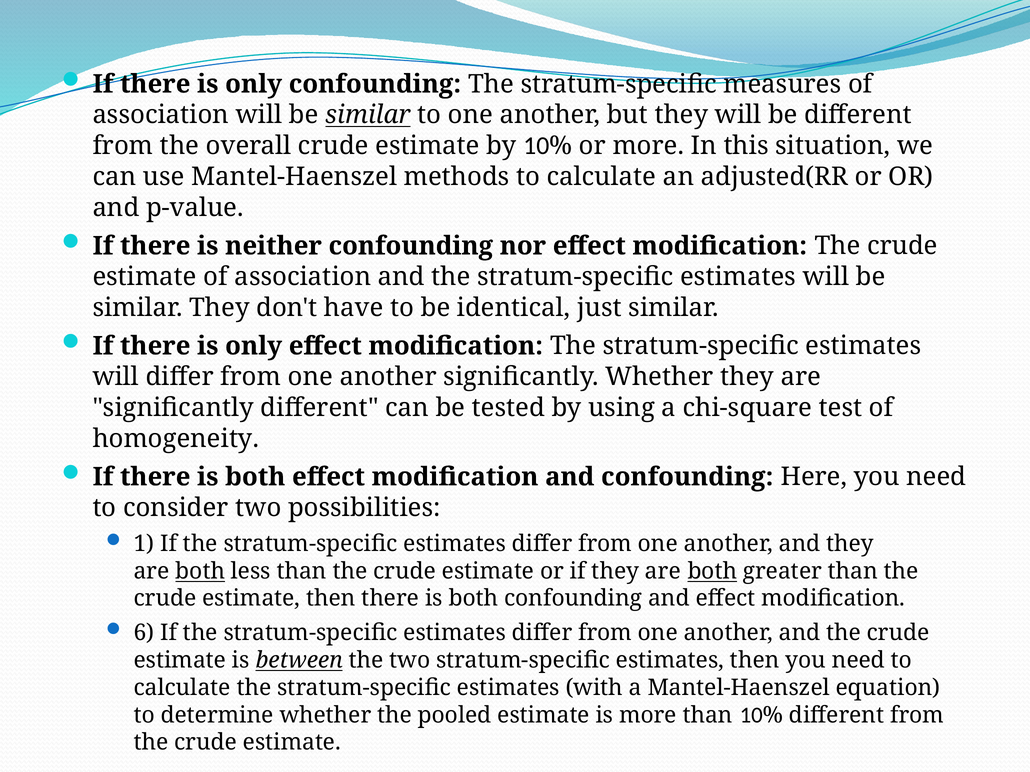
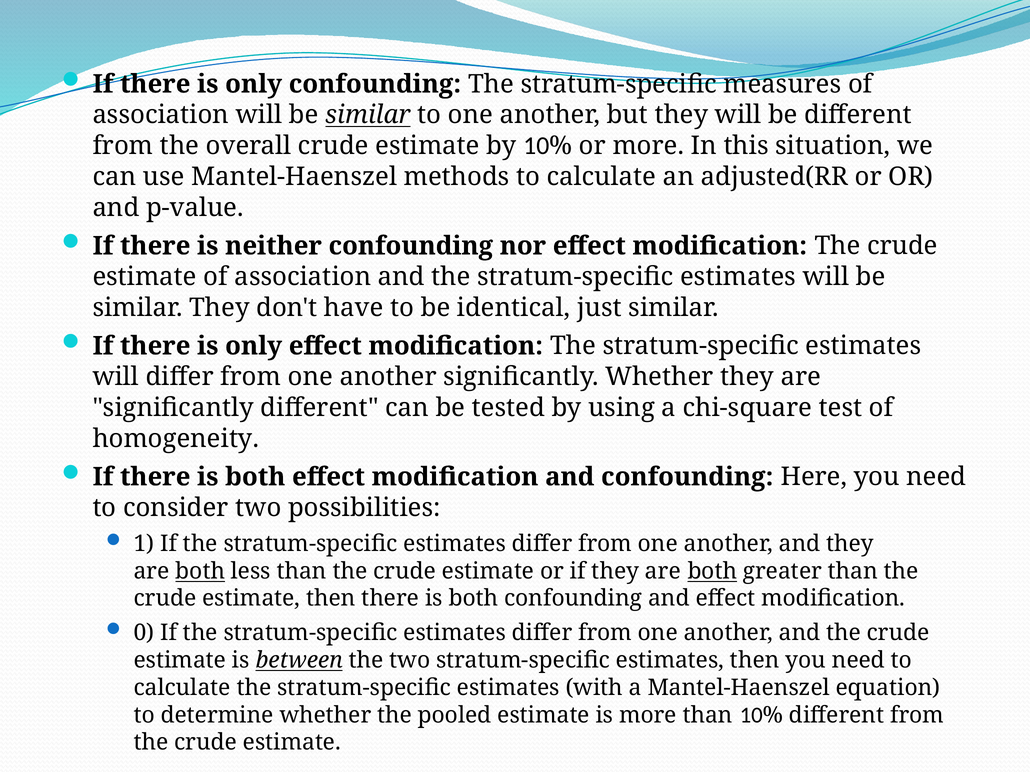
6: 6 -> 0
